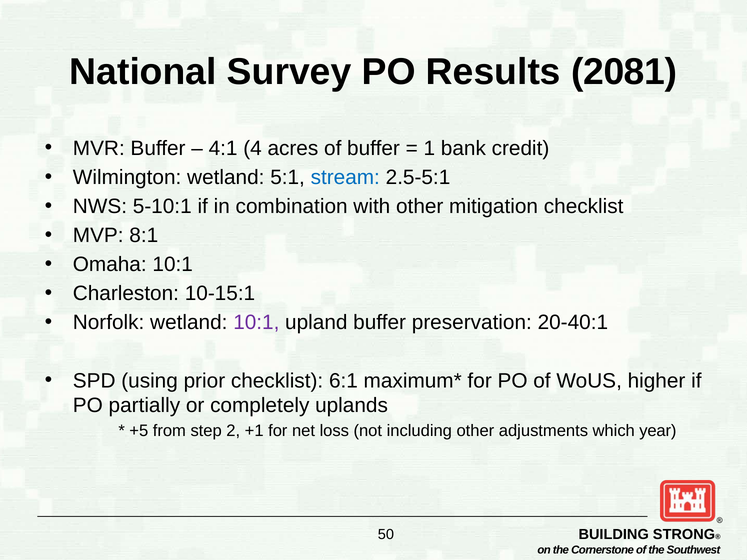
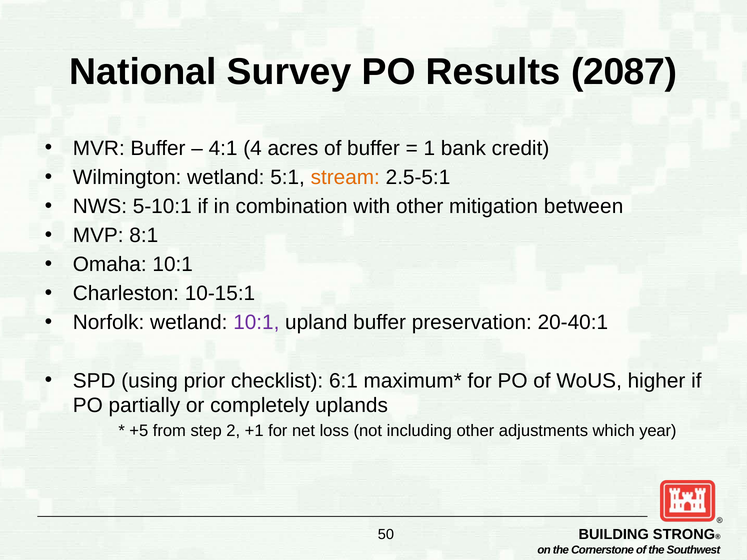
2081: 2081 -> 2087
stream colour: blue -> orange
mitigation checklist: checklist -> between
